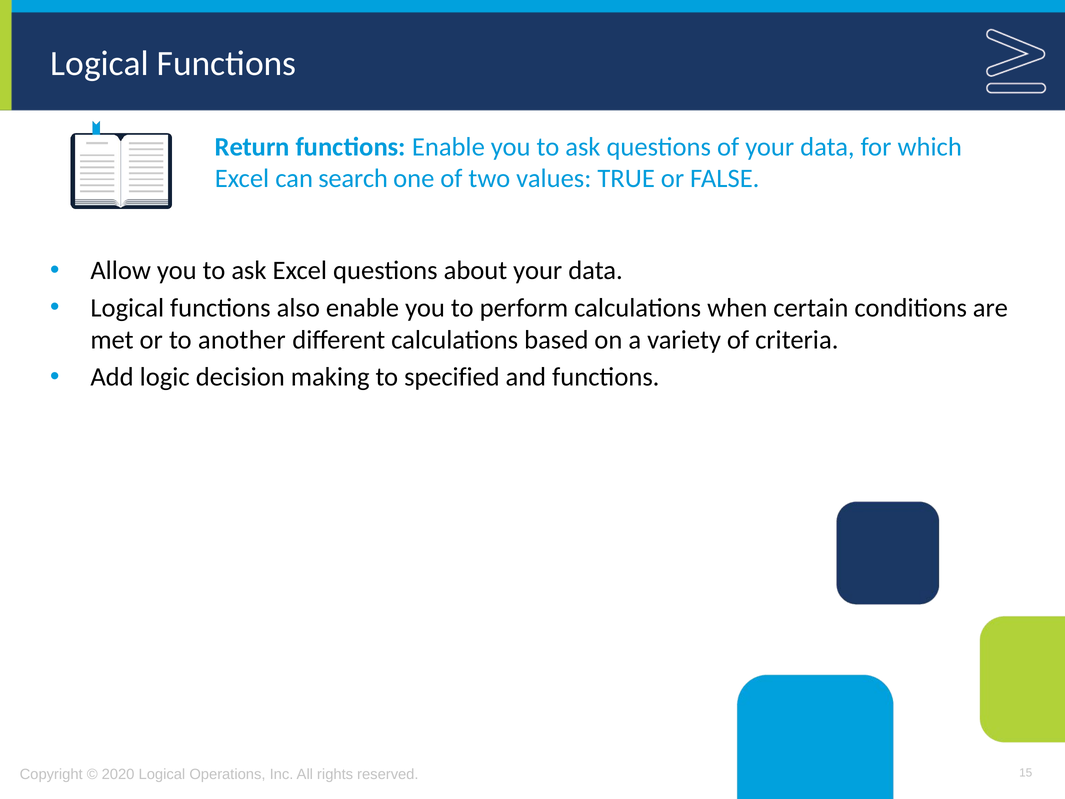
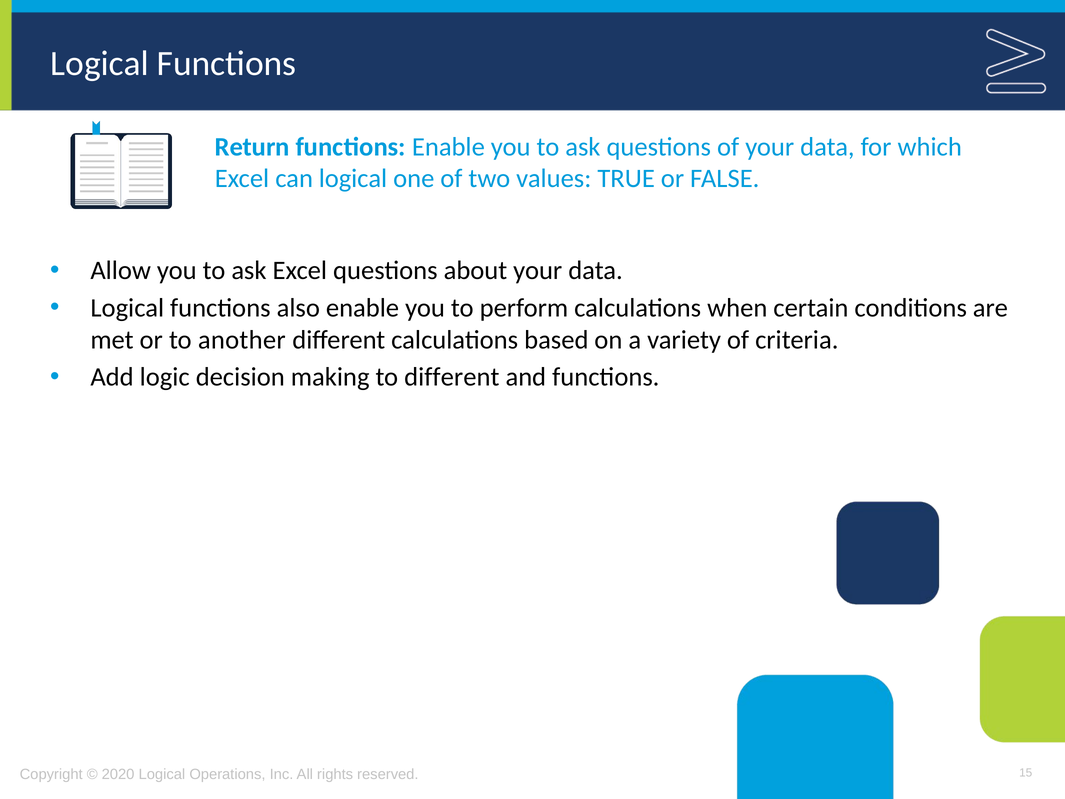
can search: search -> logical
to specified: specified -> different
